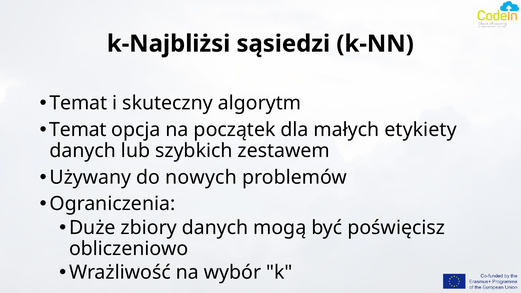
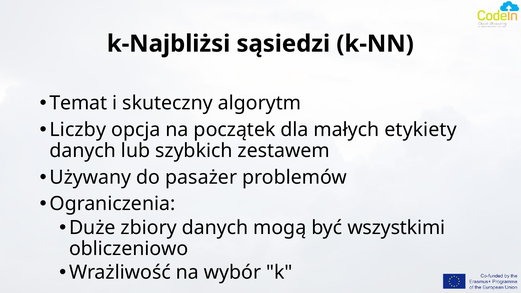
Temat at (78, 130): Temat -> Liczby
nowych: nowych -> pasażer
poświęcisz: poświęcisz -> wszystkimi
